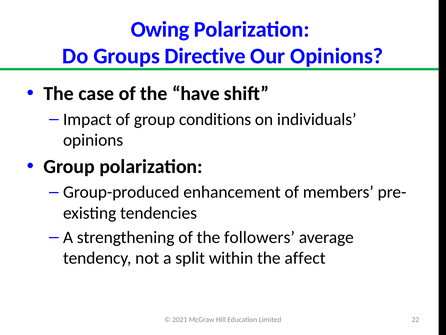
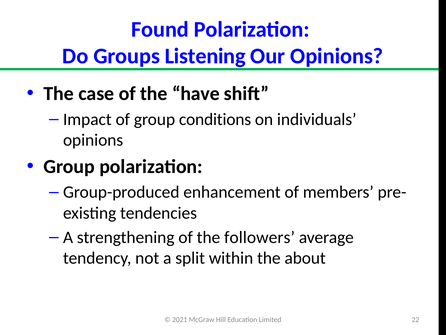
Owing: Owing -> Found
Directive: Directive -> Listening
affect: affect -> about
